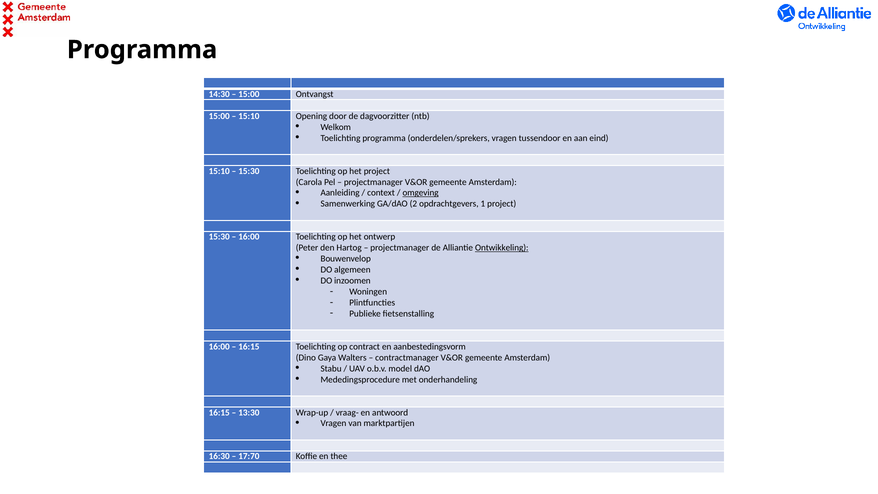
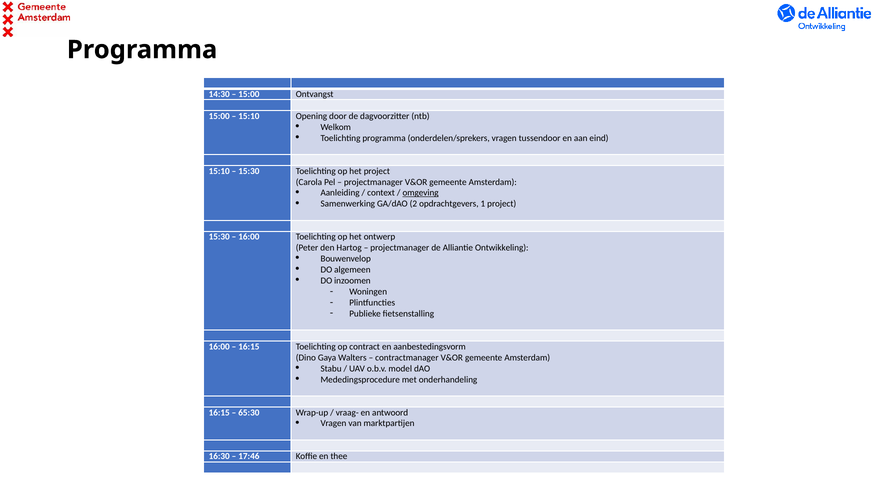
Ontwikkeling underline: present -> none
13:30: 13:30 -> 65:30
17:70: 17:70 -> 17:46
